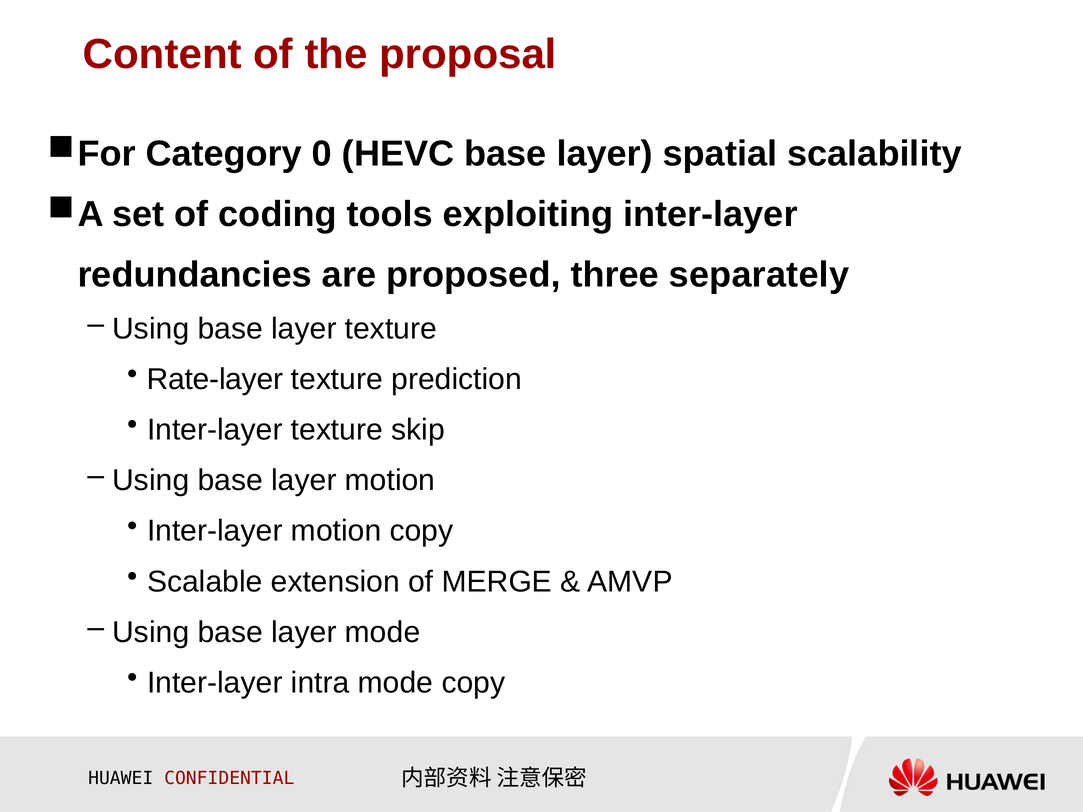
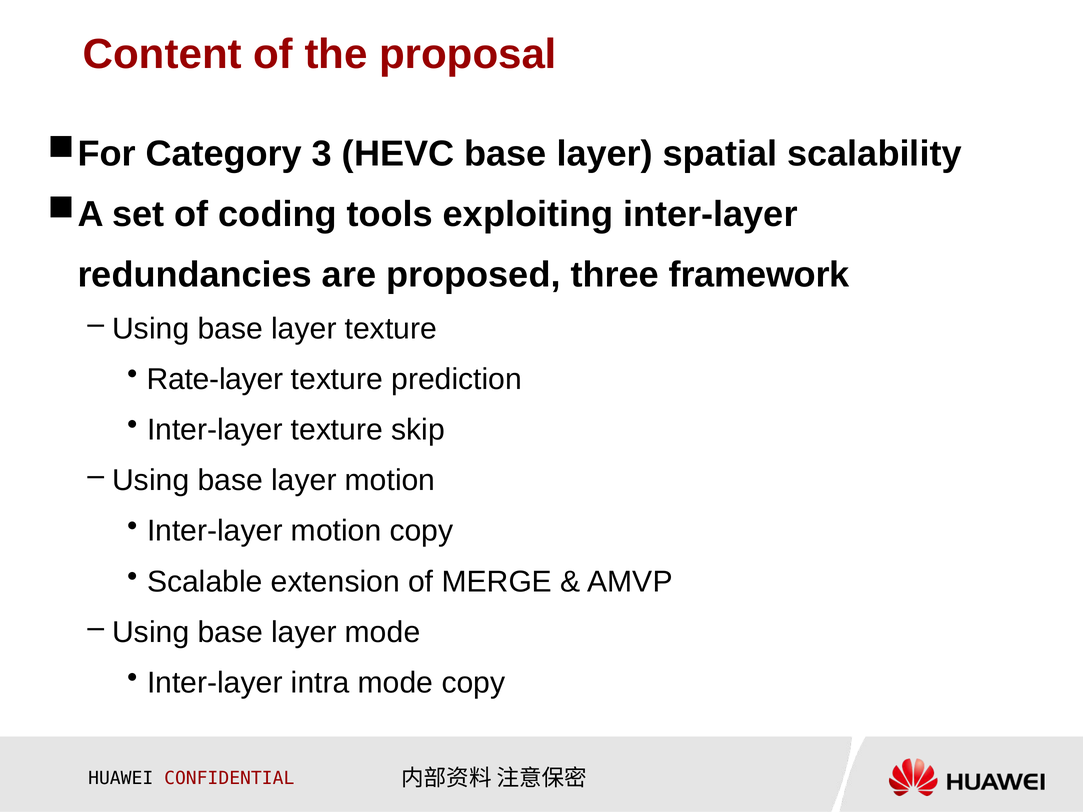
0: 0 -> 3
separately: separately -> framework
